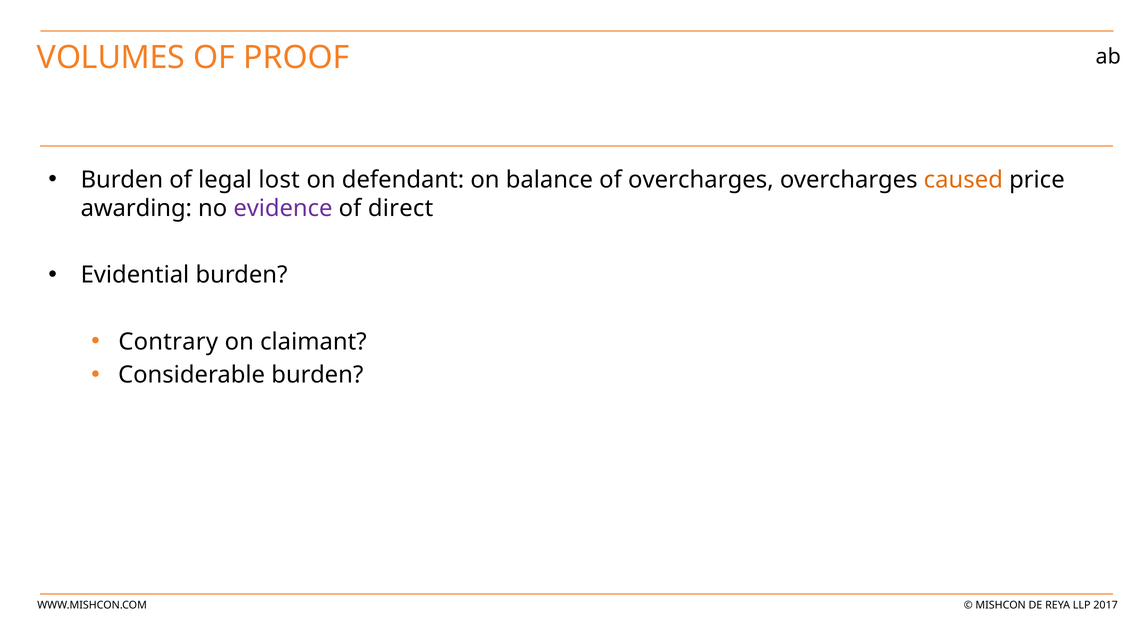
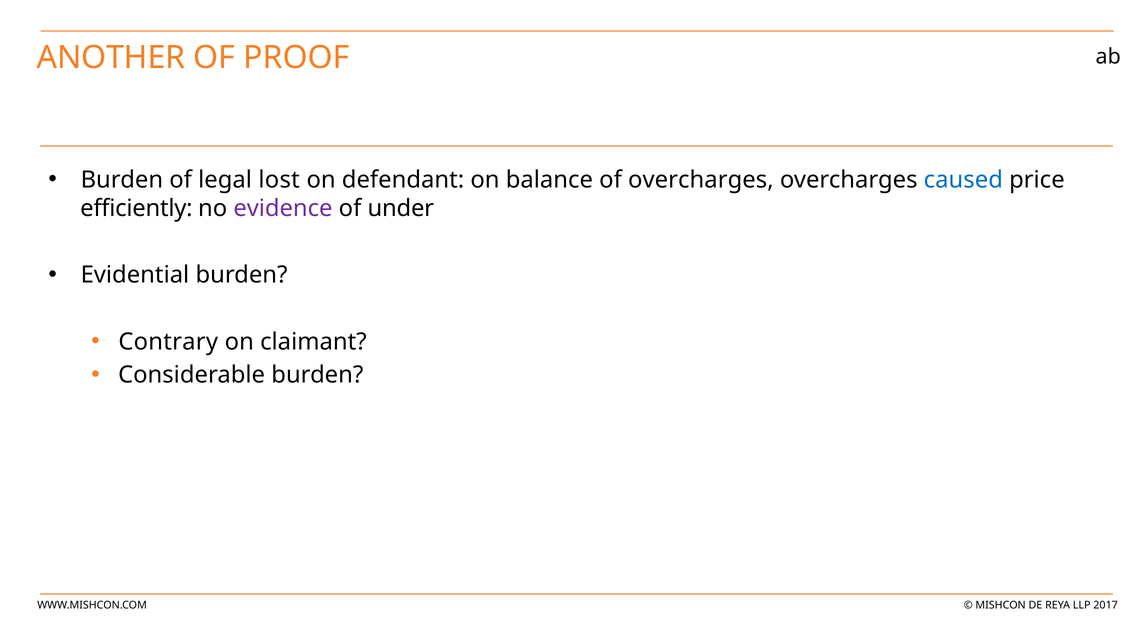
VOLUMES: VOLUMES -> ANOTHER
caused colour: orange -> blue
awarding: awarding -> efficiently
direct: direct -> under
